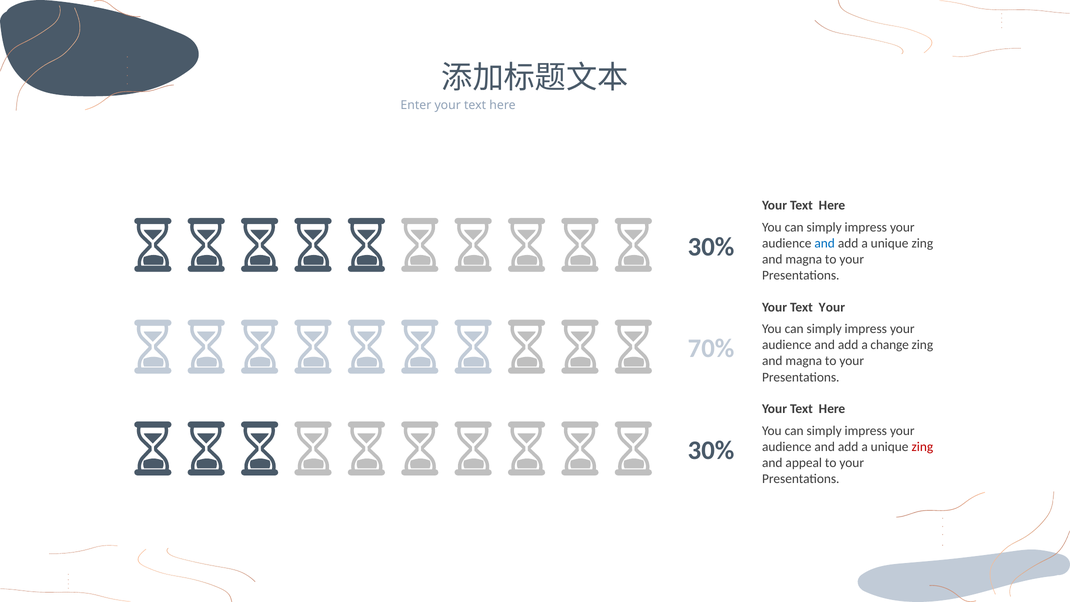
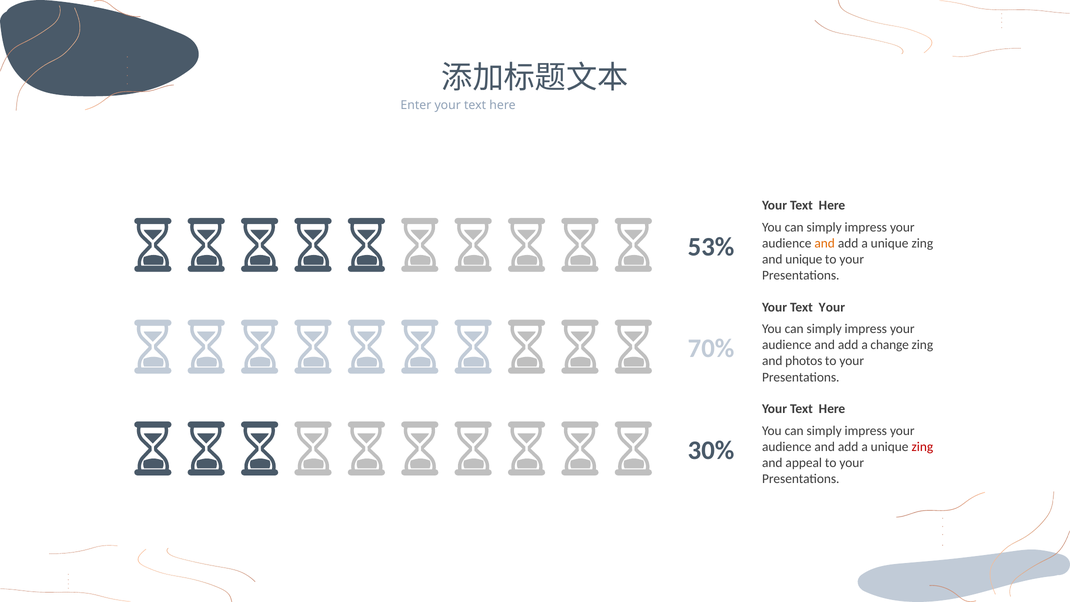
30% at (711, 247): 30% -> 53%
and at (825, 243) colour: blue -> orange
magna at (804, 259): magna -> unique
magna at (804, 361): magna -> photos
